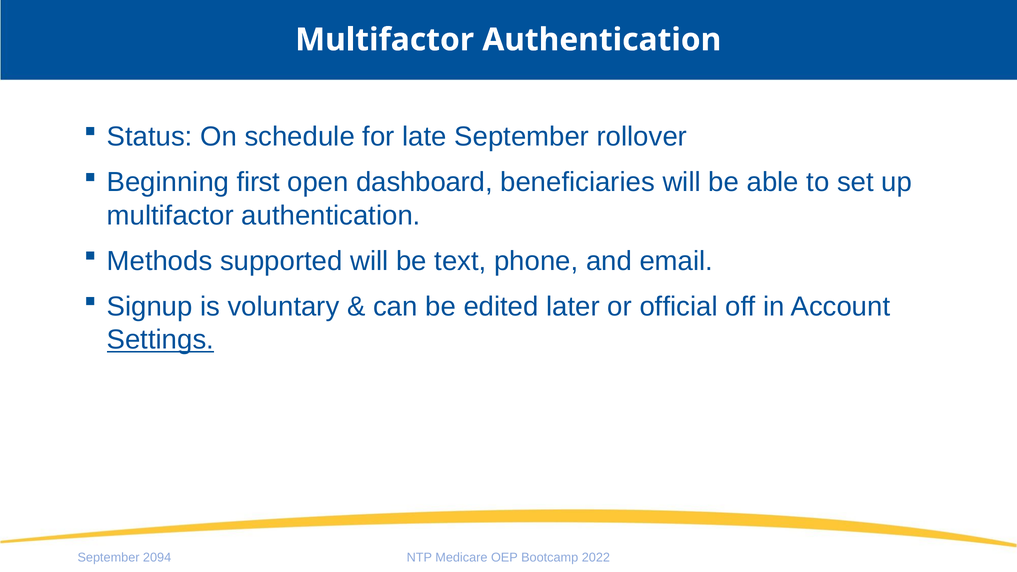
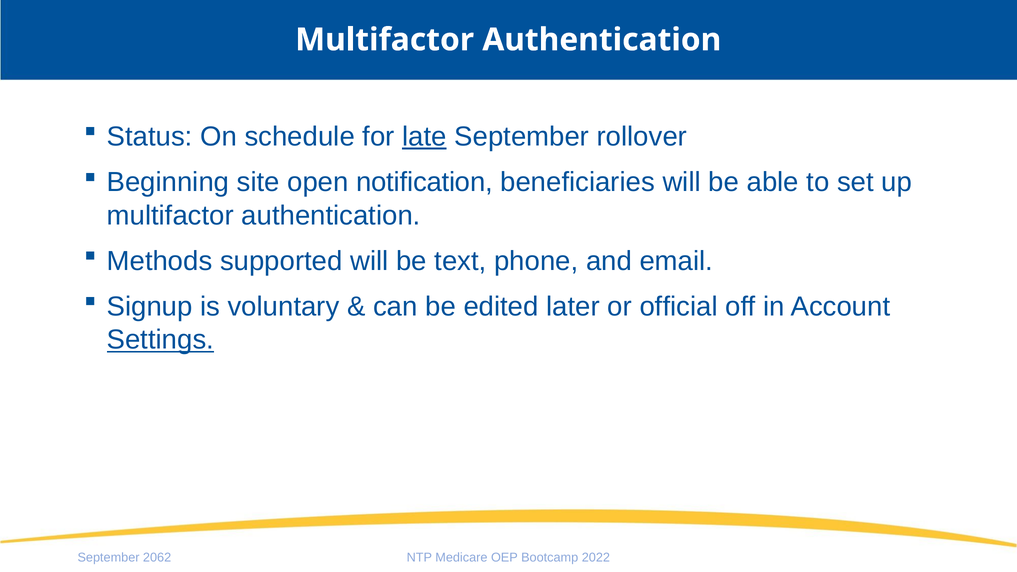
late underline: none -> present
first: first -> site
dashboard: dashboard -> notification
2094: 2094 -> 2062
